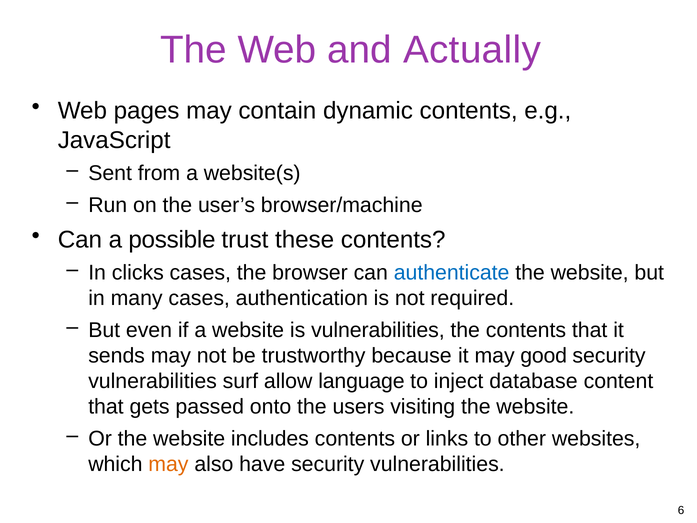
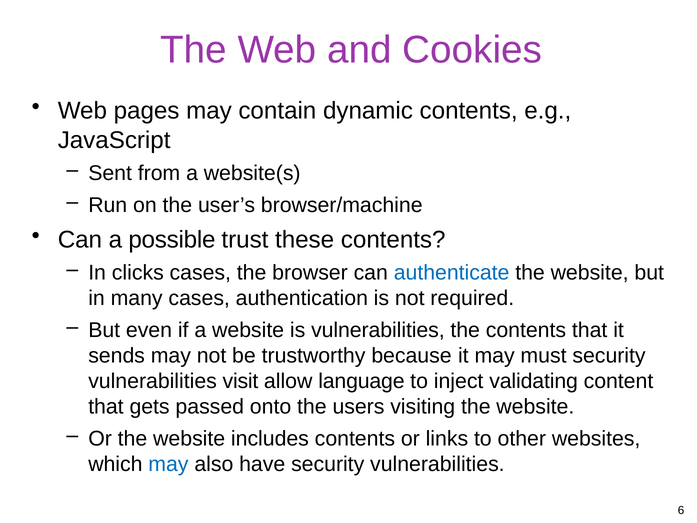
Actually: Actually -> Cookies
good: good -> must
surf: surf -> visit
database: database -> validating
may at (168, 464) colour: orange -> blue
